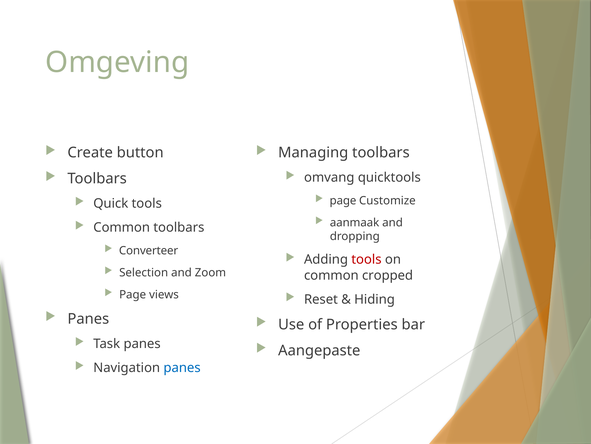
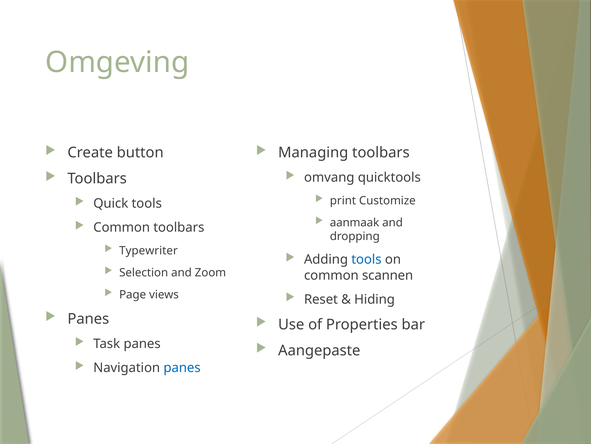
page at (343, 200): page -> print
Converteer: Converteer -> Typewriter
tools at (366, 259) colour: red -> blue
cropped: cropped -> scannen
